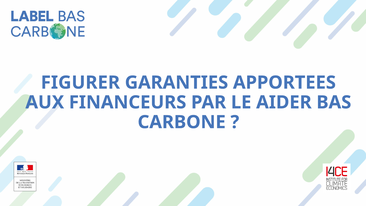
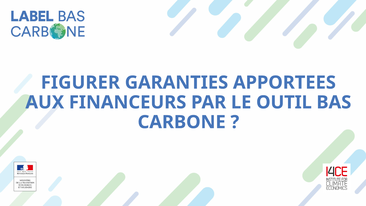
AIDER: AIDER -> OUTIL
